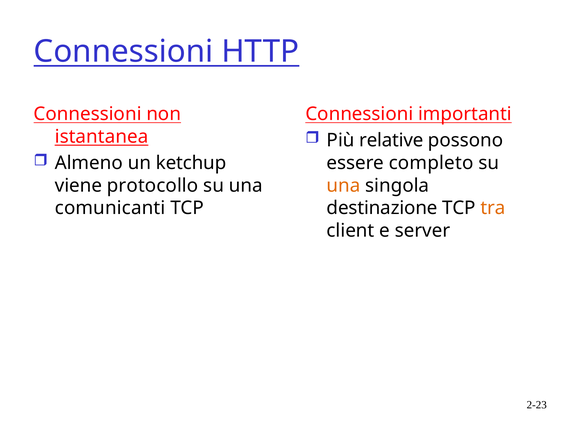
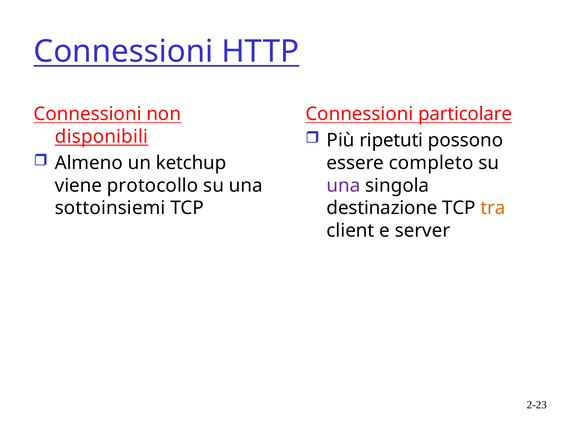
importanti: importanti -> particolare
istantanea: istantanea -> disponibili
relative: relative -> ripetuti
una at (344, 186) colour: orange -> purple
comunicanti: comunicanti -> sottoinsiemi
